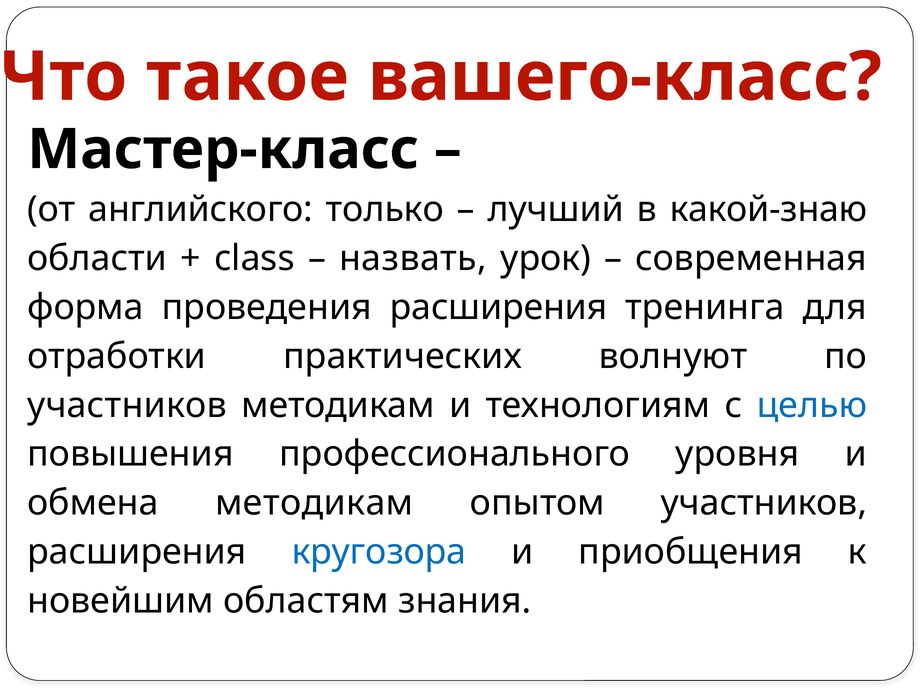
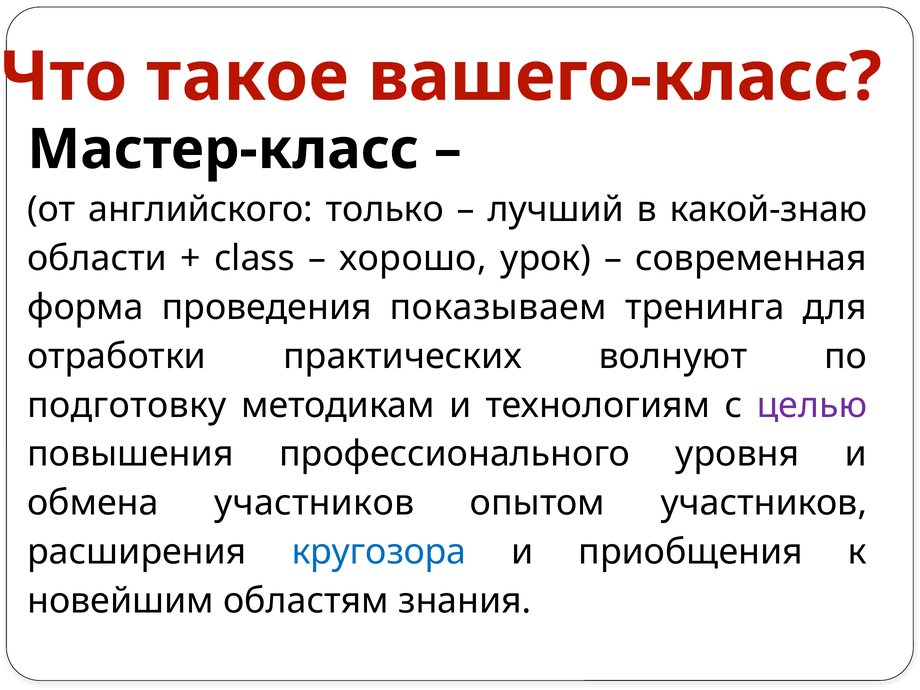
назвать: назвать -> хорошо
проведения расширения: расширения -> показываем
участников at (127, 405): участников -> подготовку
целью colour: blue -> purple
обмена методикам: методикам -> участников
